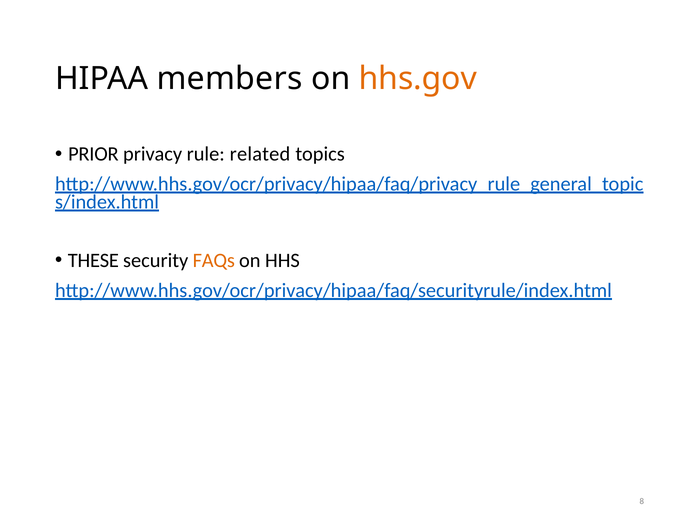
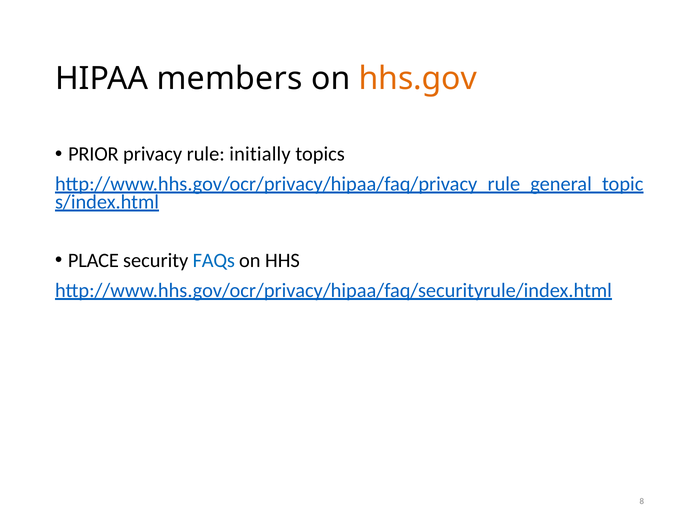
related: related -> initially
THESE: THESE -> PLACE
FAQs colour: orange -> blue
